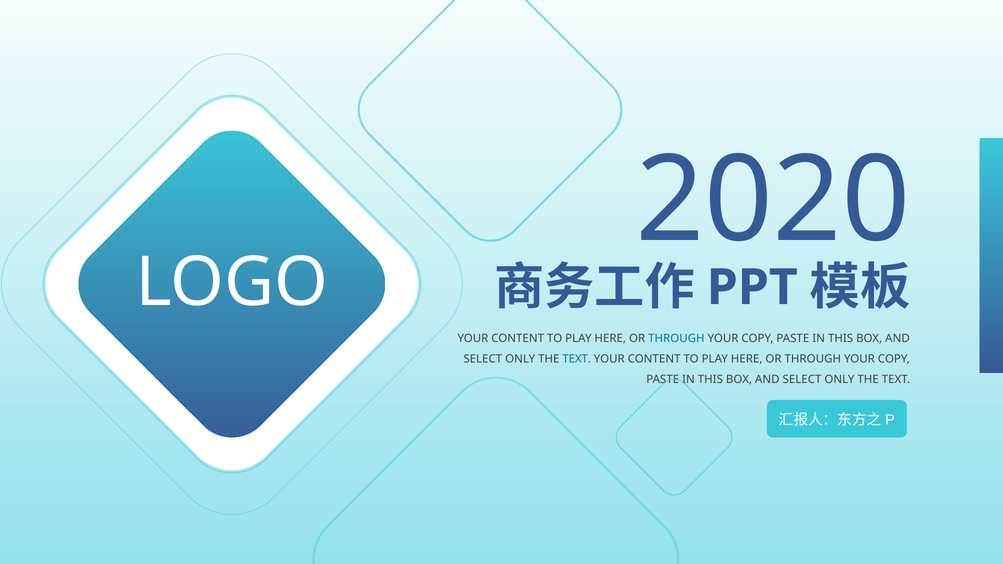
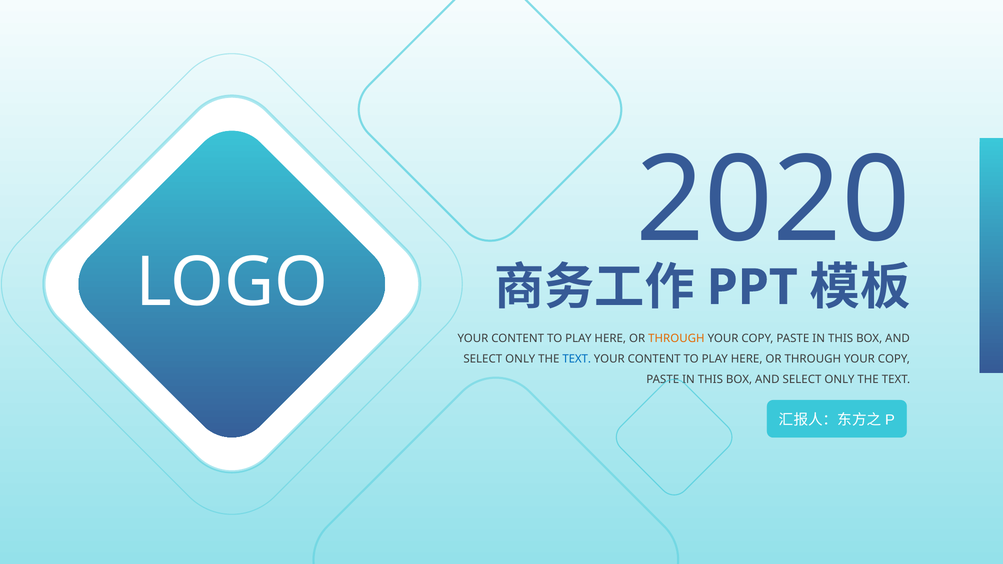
THROUGH at (676, 338) colour: blue -> orange
